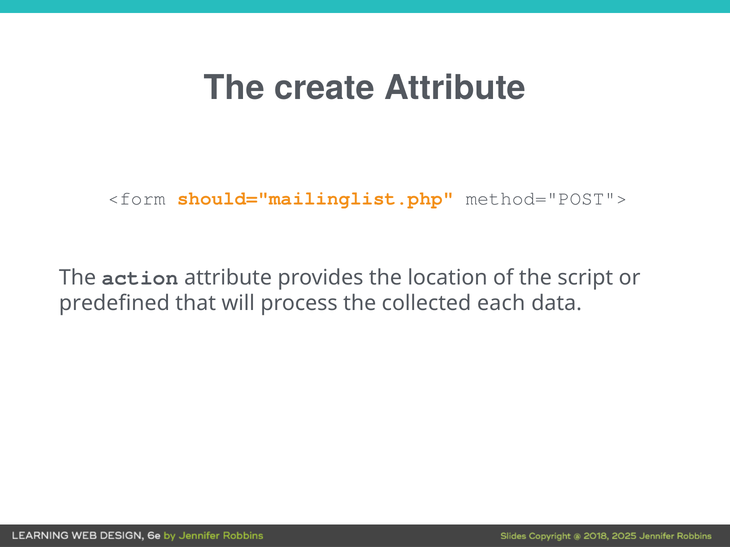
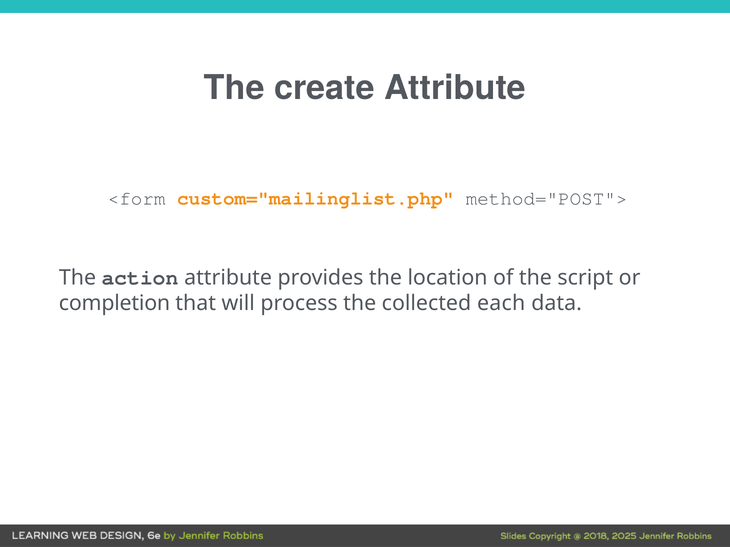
should="mailinglist.php: should="mailinglist.php -> custom="mailinglist.php
predefined: predefined -> completion
